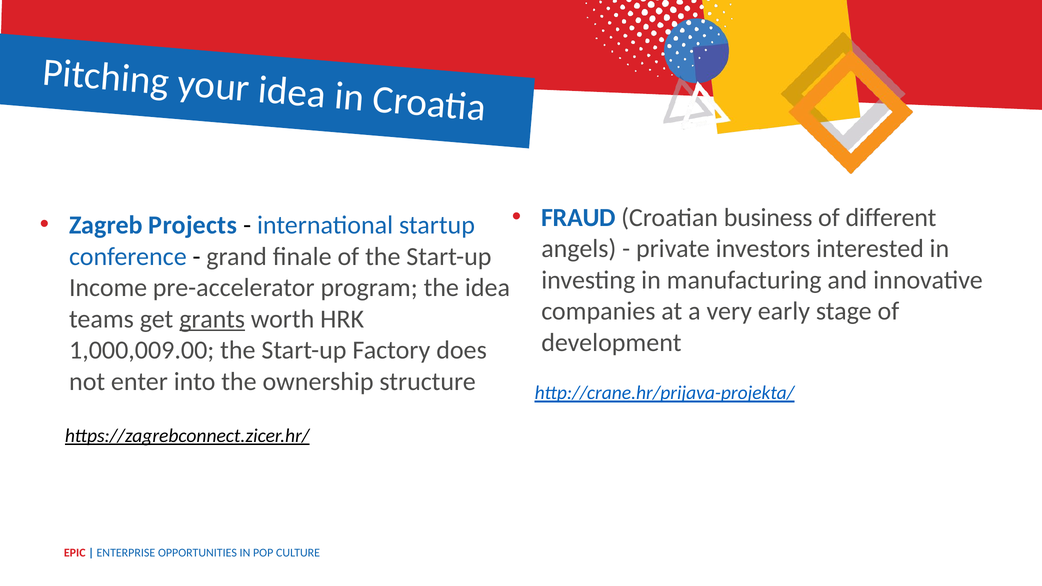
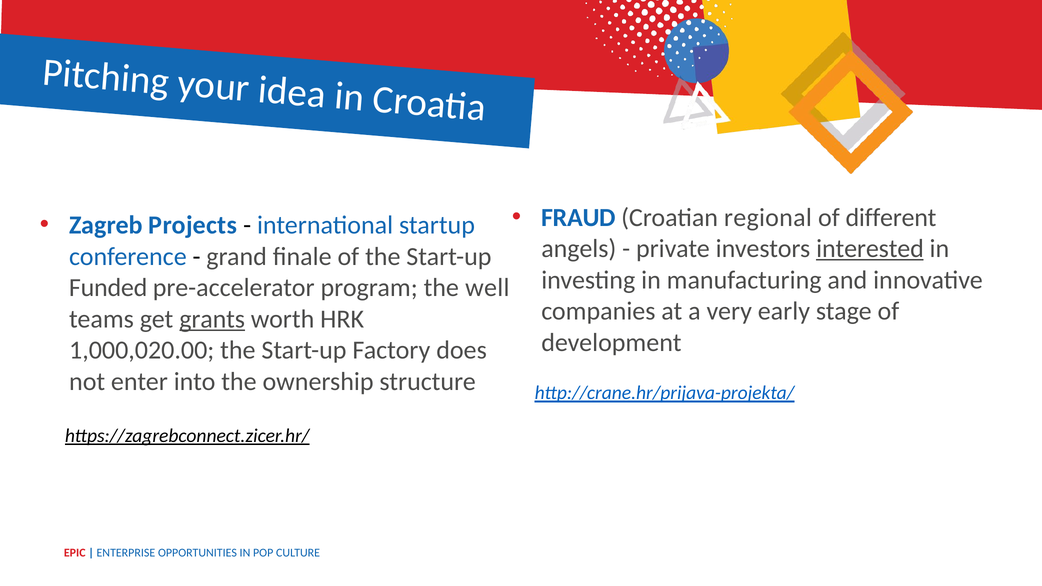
business: business -> regional
interested underline: none -> present
Income: Income -> Funded
the idea: idea -> well
1,000,009.00: 1,000,009.00 -> 1,000,020.00
